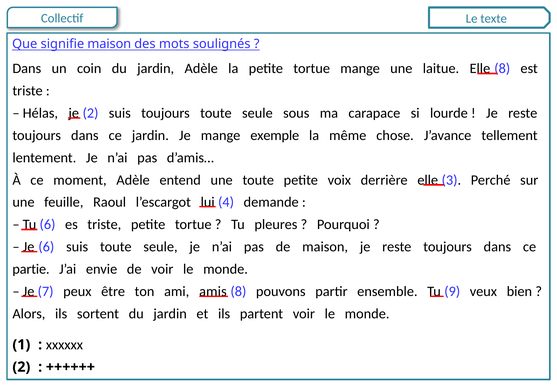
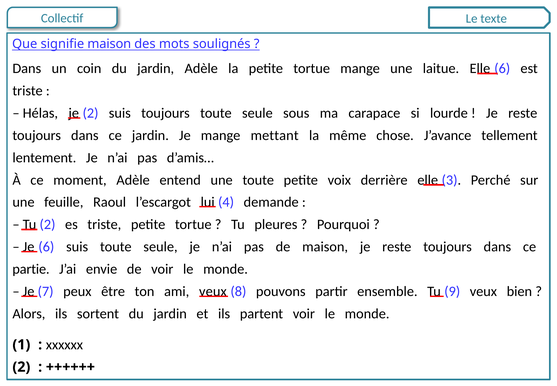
Elle 8: 8 -> 6
exemple: exemple -> mettant
Tu 6: 6 -> 2
ami amis: amis -> veux
